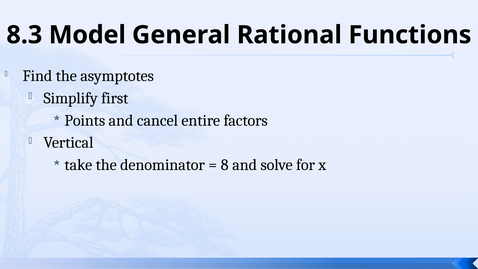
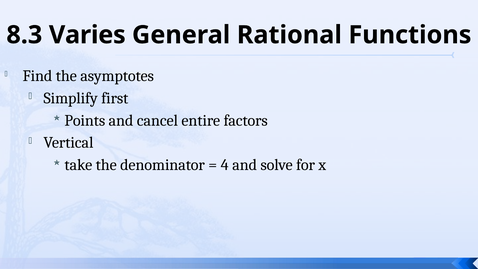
Model: Model -> Varies
8: 8 -> 4
